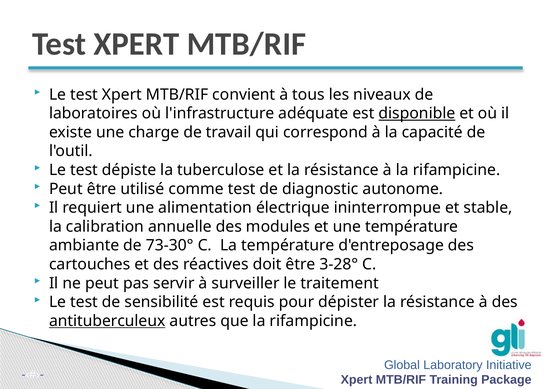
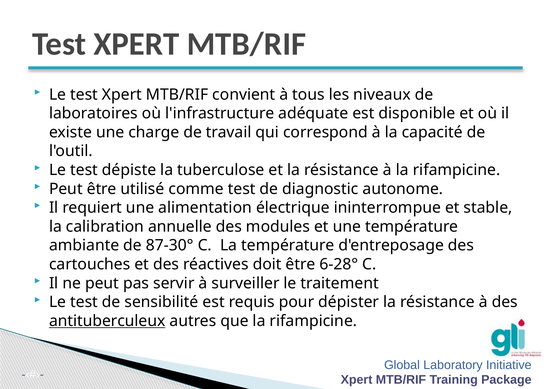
disponible underline: present -> none
73-30°: 73-30° -> 87-30°
3-28°: 3-28° -> 6-28°
